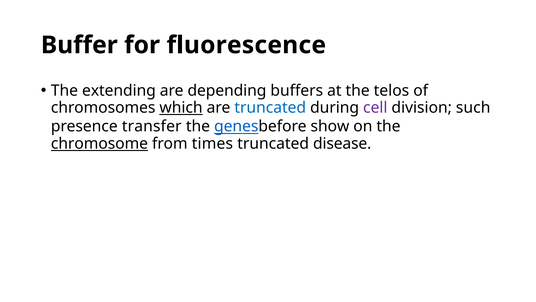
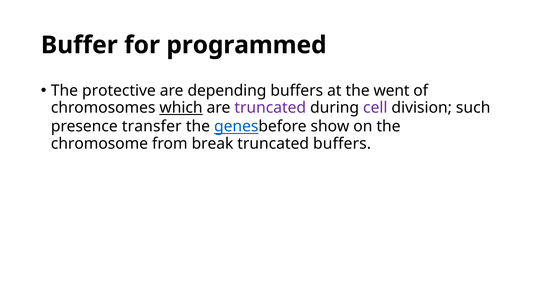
fluorescence: fluorescence -> programmed
extending: extending -> protective
telos: telos -> went
truncated at (270, 108) colour: blue -> purple
chromosome underline: present -> none
times: times -> break
truncated disease: disease -> buffers
